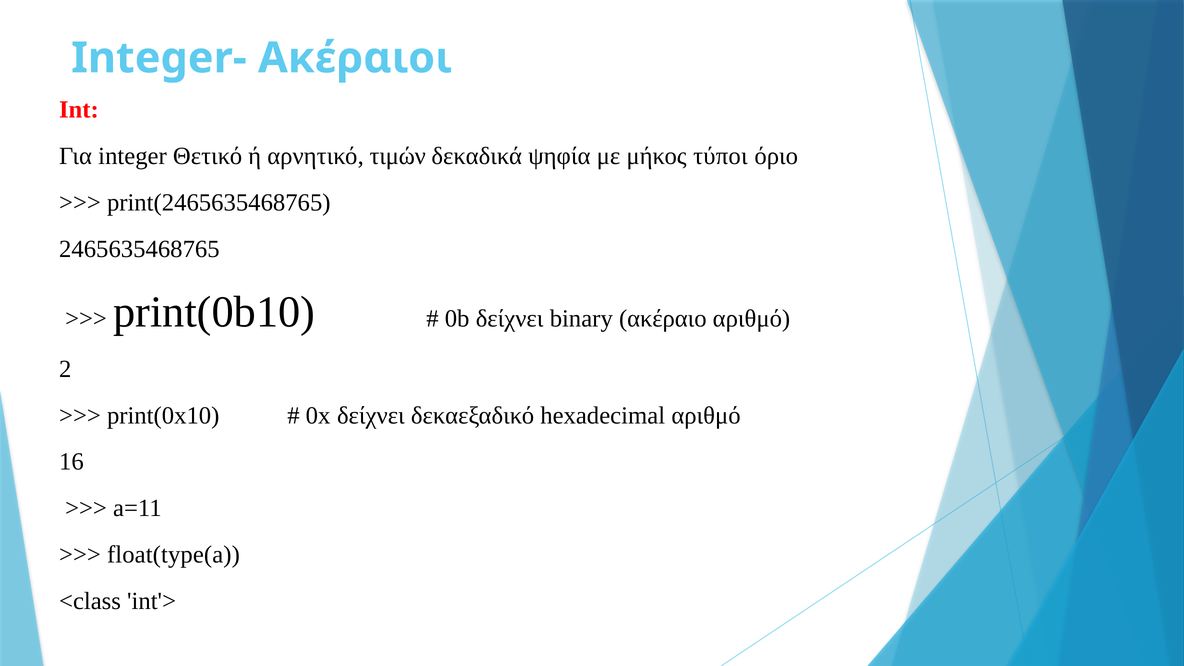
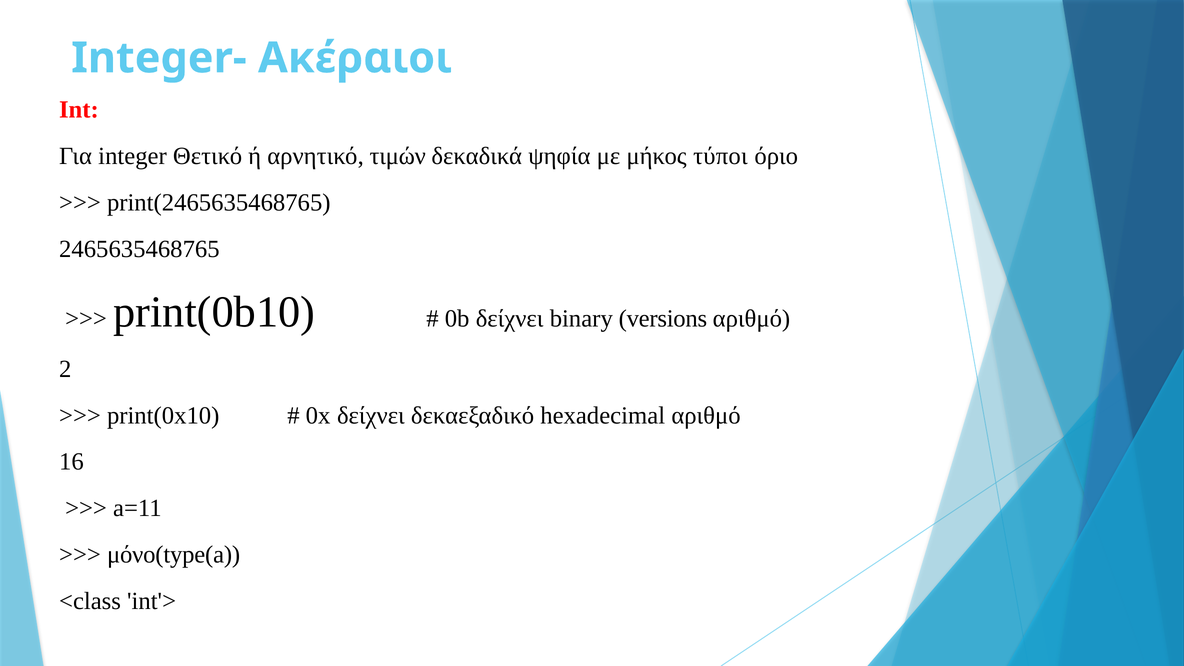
ακέραιο: ακέραιο -> versions
float(type(a: float(type(a -> μόνο(type(a
